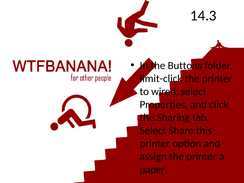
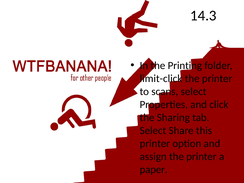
Buttons: Buttons -> Printing
wired: wired -> scans
